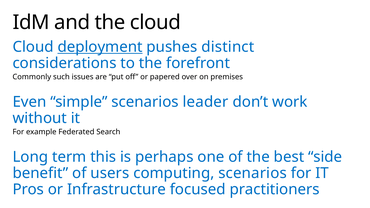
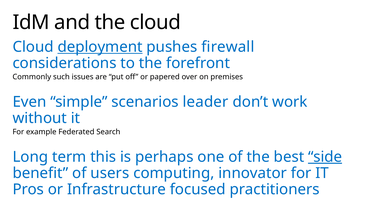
distinct: distinct -> firewall
side underline: none -> present
computing scenarios: scenarios -> innovator
